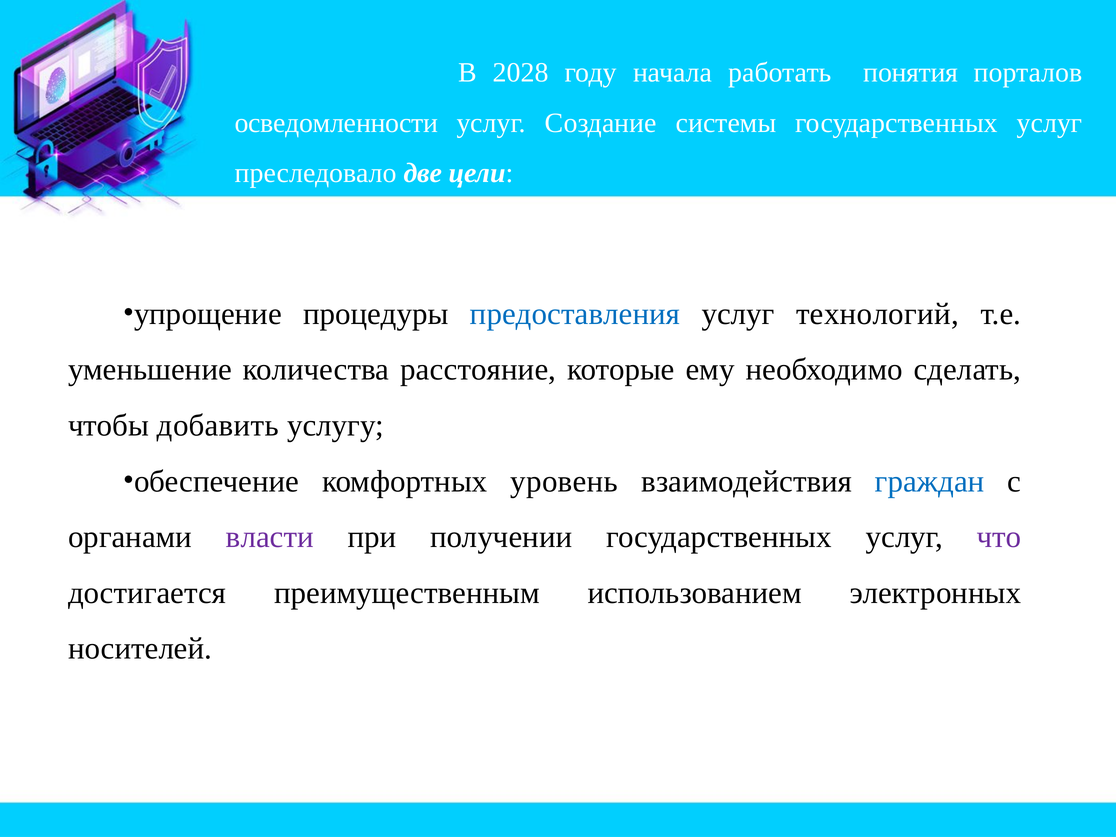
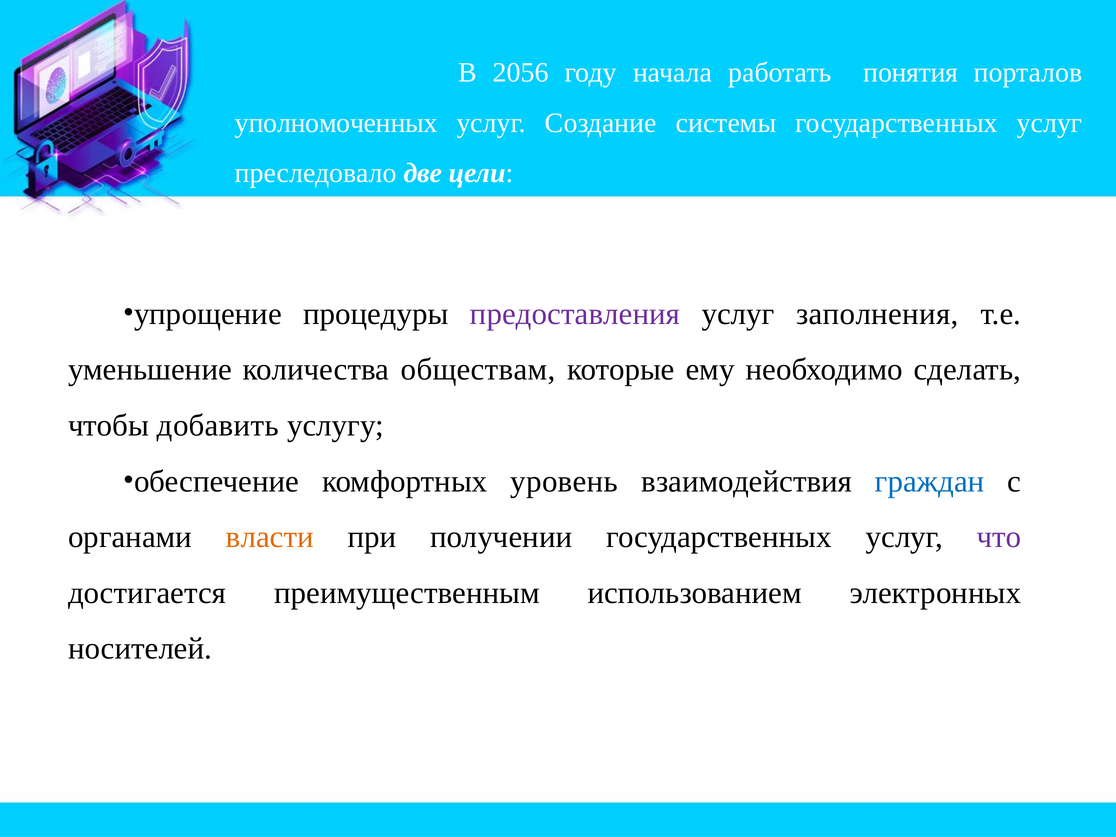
2028: 2028 -> 2056
осведомленности: осведомленности -> уполномоченных
предоставления colour: blue -> purple
технологий: технологий -> заполнения
расстояние: расстояние -> обществам
власти colour: purple -> orange
